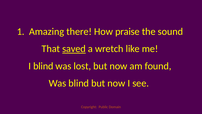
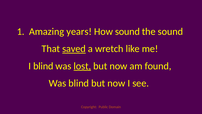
there: there -> years
How praise: praise -> sound
lost underline: none -> present
